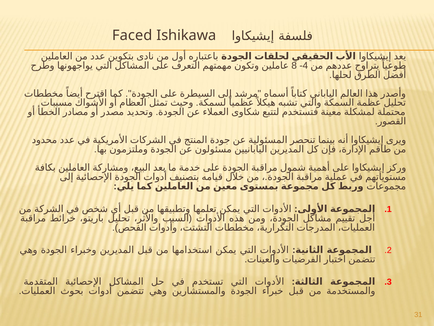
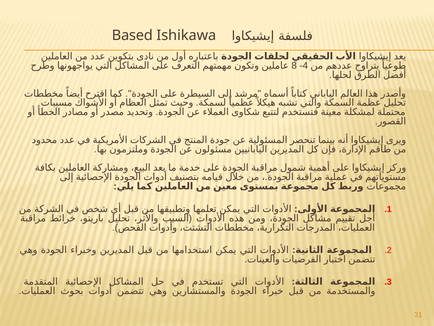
Faced: Faced -> Based
